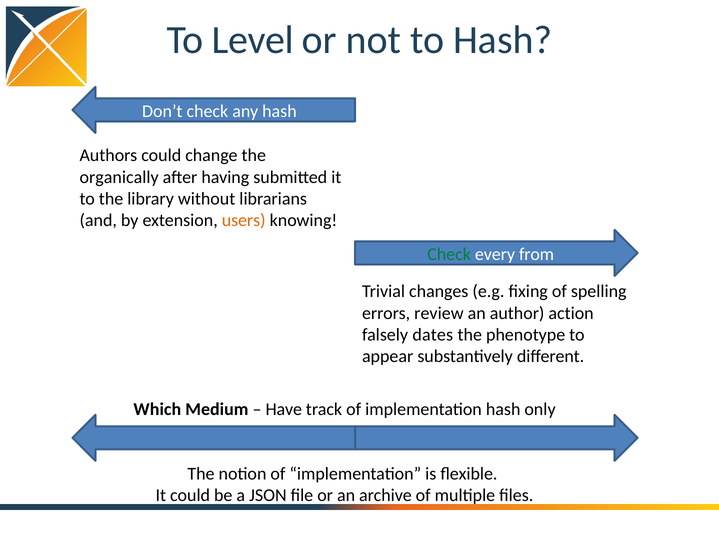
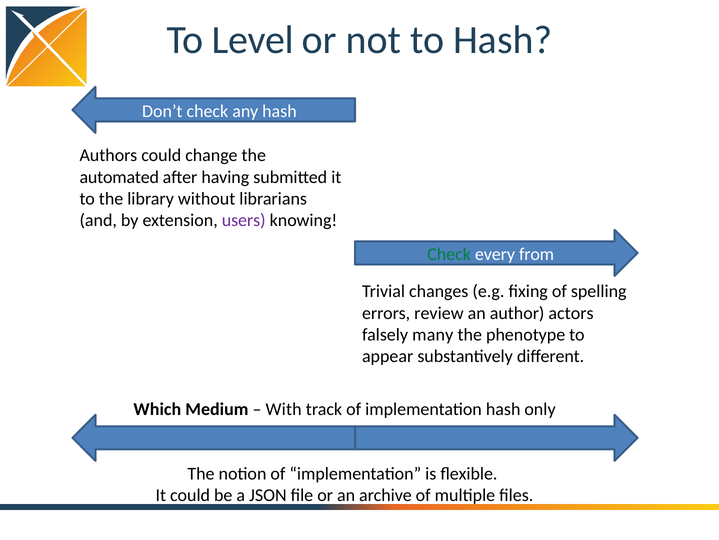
organically: organically -> automated
users colour: orange -> purple
action: action -> actors
dates: dates -> many
Have: Have -> With
